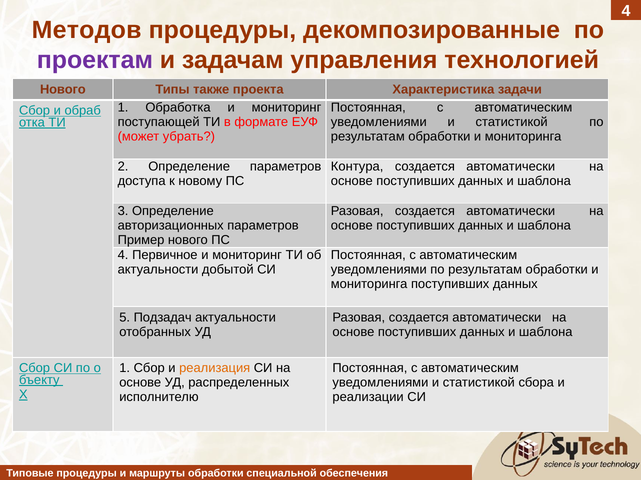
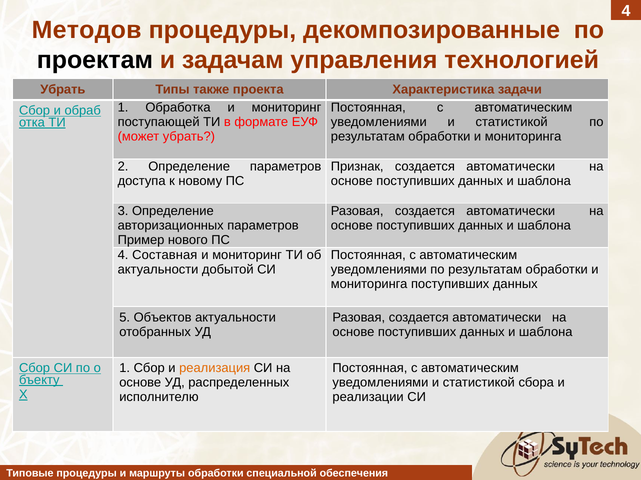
проектам colour: purple -> black
Нового at (63, 90): Нового -> Убрать
Контура: Контура -> Признак
Первичное: Первичное -> Составная
Подзадач: Подзадач -> Объектов
